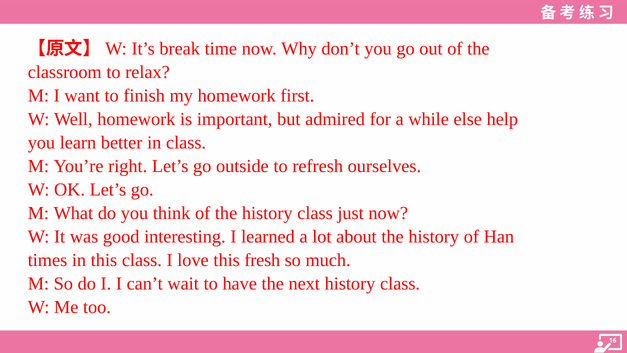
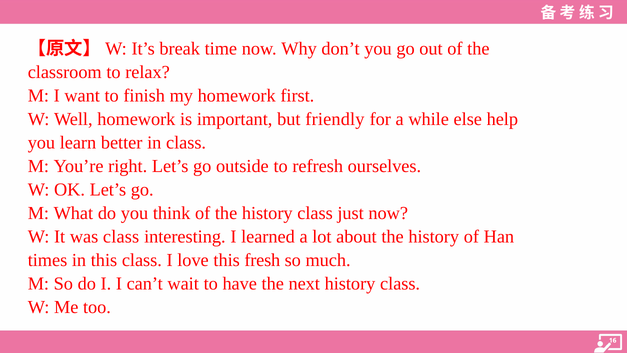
admired: admired -> friendly
was good: good -> class
